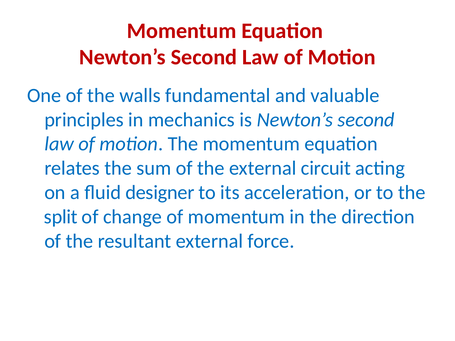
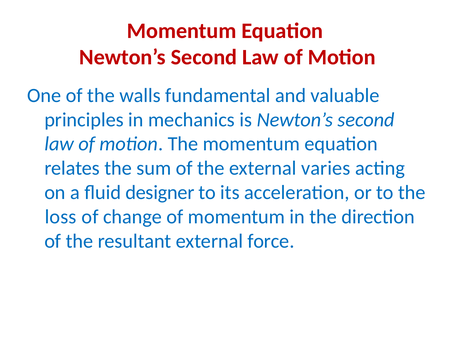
circuit: circuit -> varies
split: split -> loss
